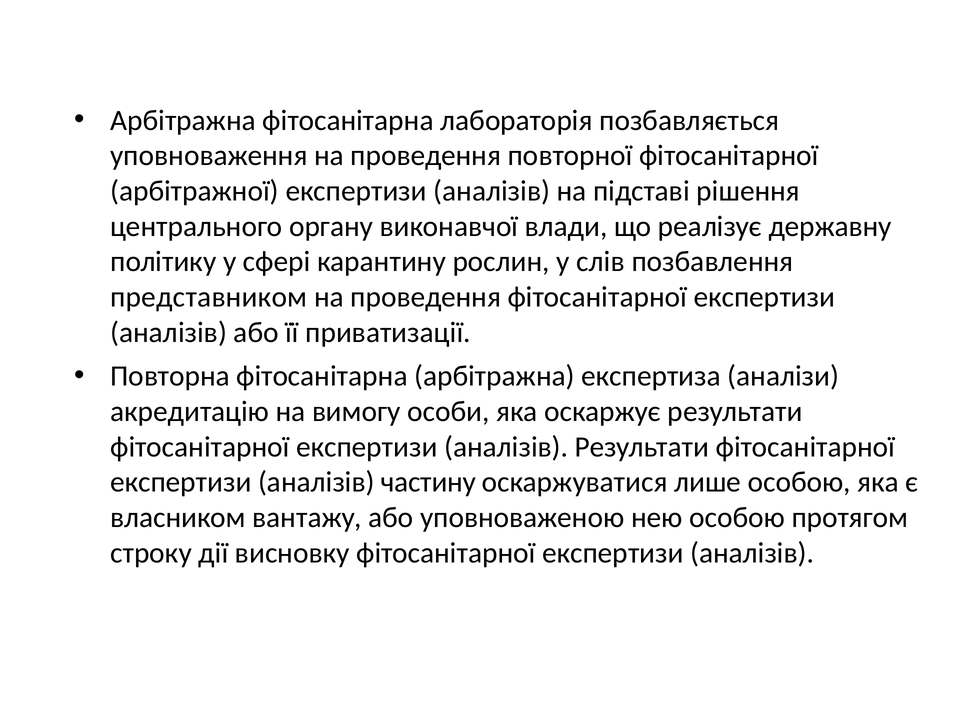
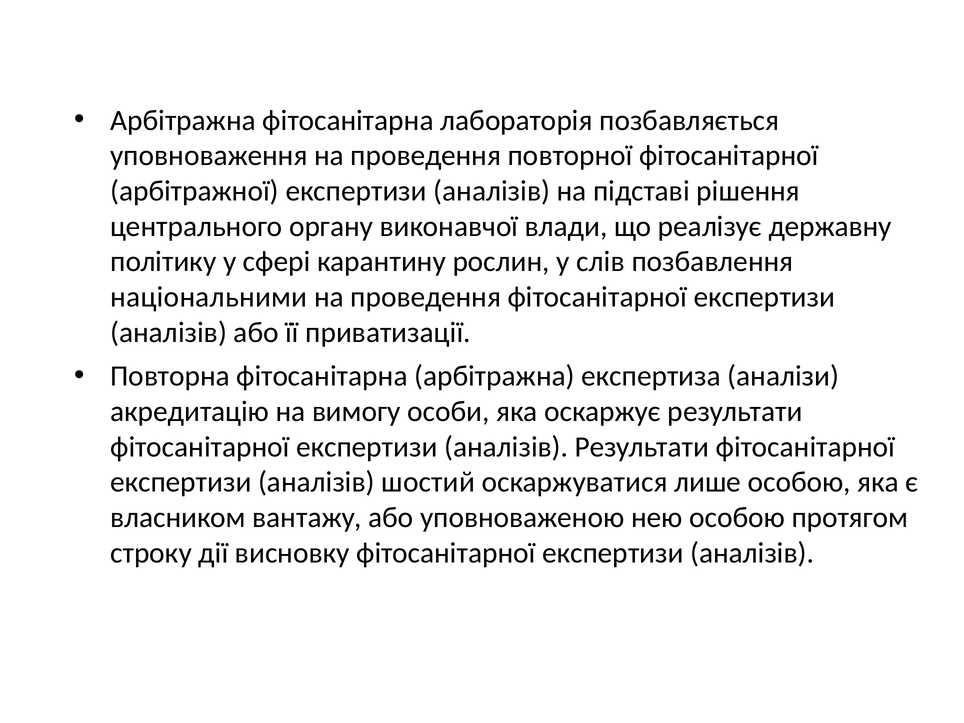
представником: представником -> національними
частину: частину -> шостий
